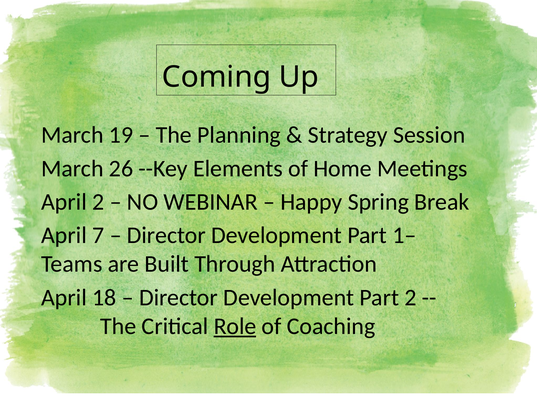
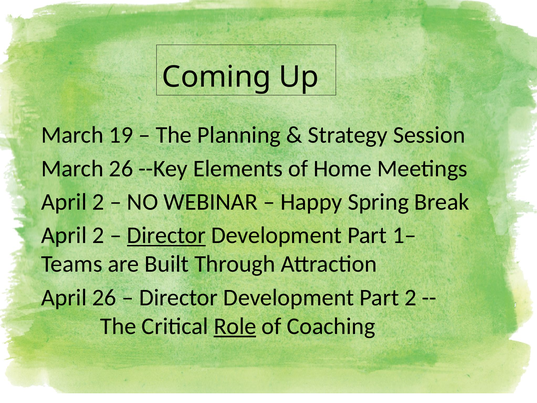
7 at (98, 235): 7 -> 2
Director at (166, 235) underline: none -> present
April 18: 18 -> 26
